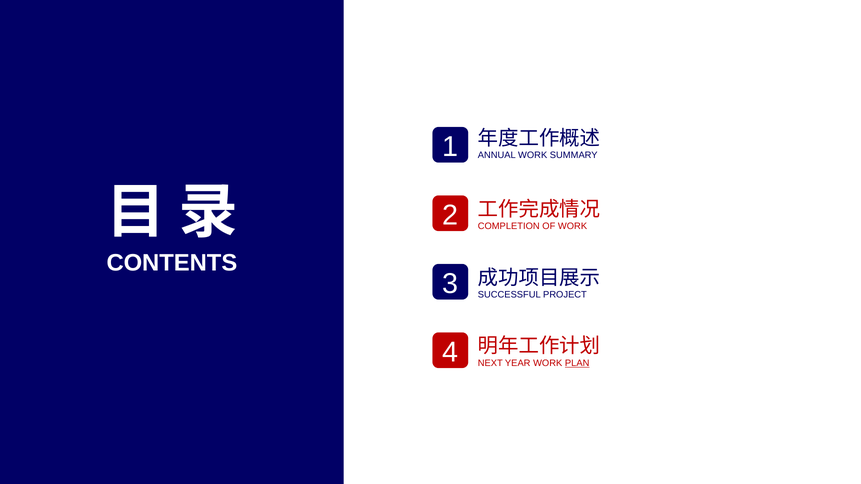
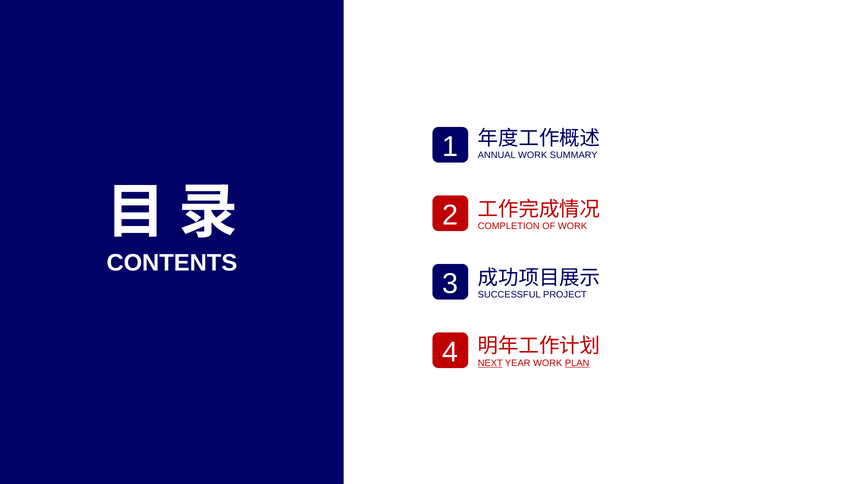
NEXT underline: none -> present
